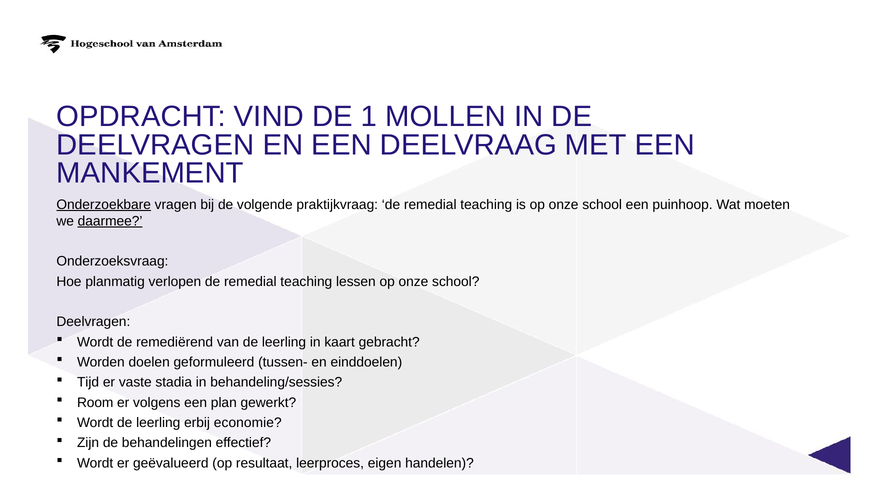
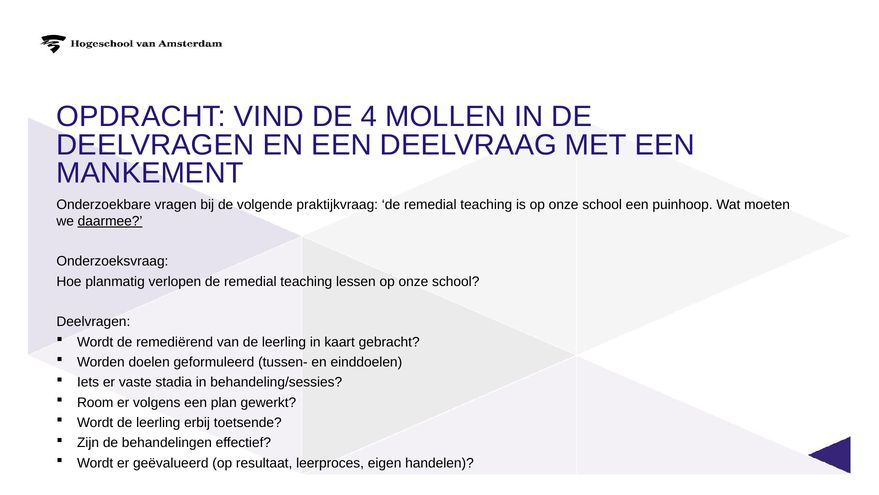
1: 1 -> 4
Onderzoekbare underline: present -> none
Tijd: Tijd -> Iets
economie: economie -> toetsende
